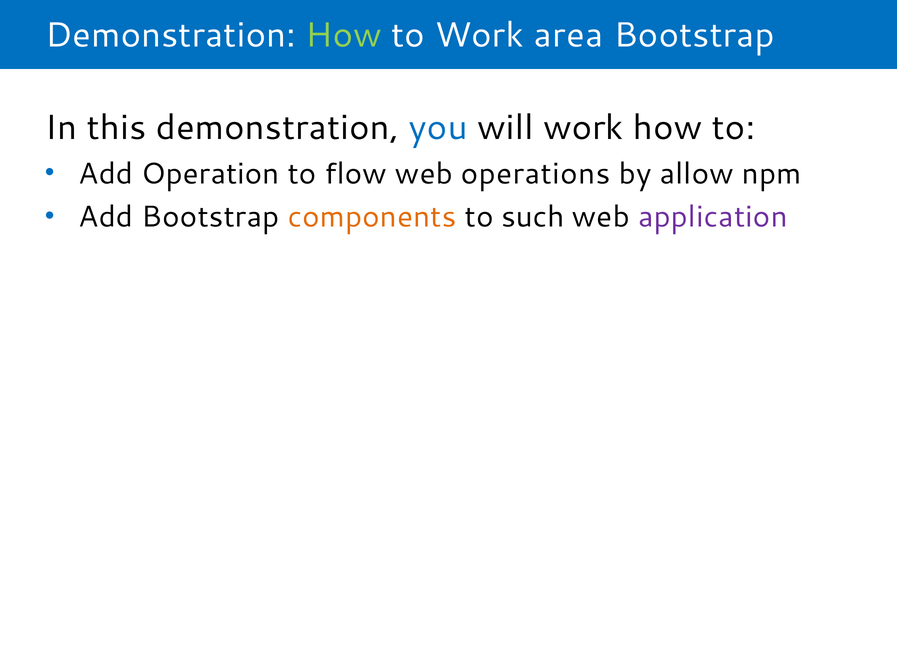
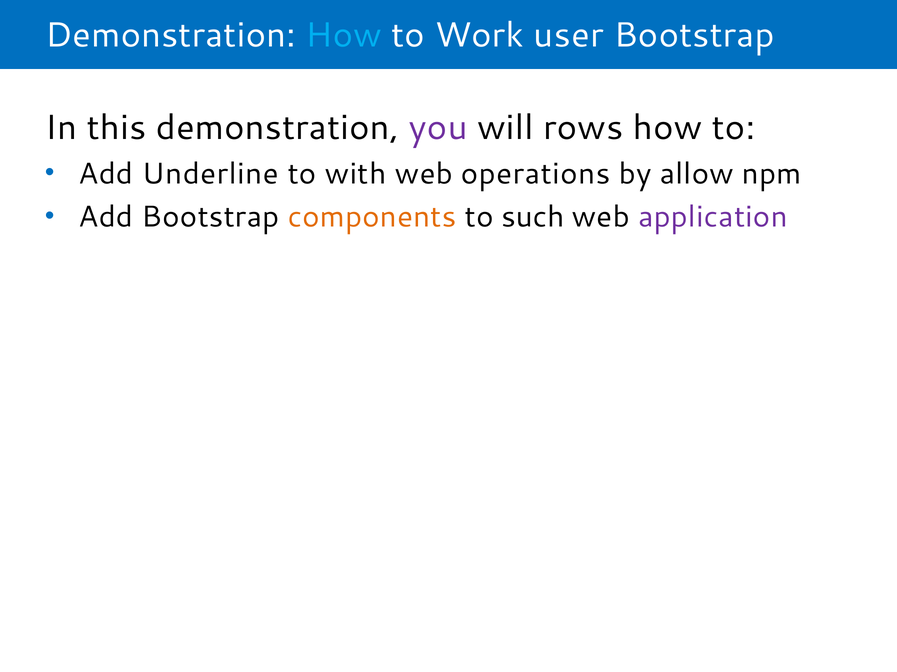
How at (344, 35) colour: light green -> light blue
area: area -> user
you colour: blue -> purple
will work: work -> rows
Operation: Operation -> Underline
flow: flow -> with
